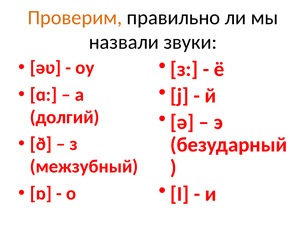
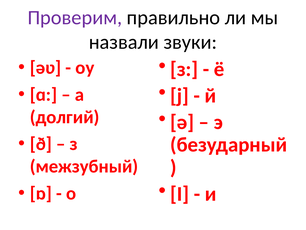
Проверим colour: orange -> purple
